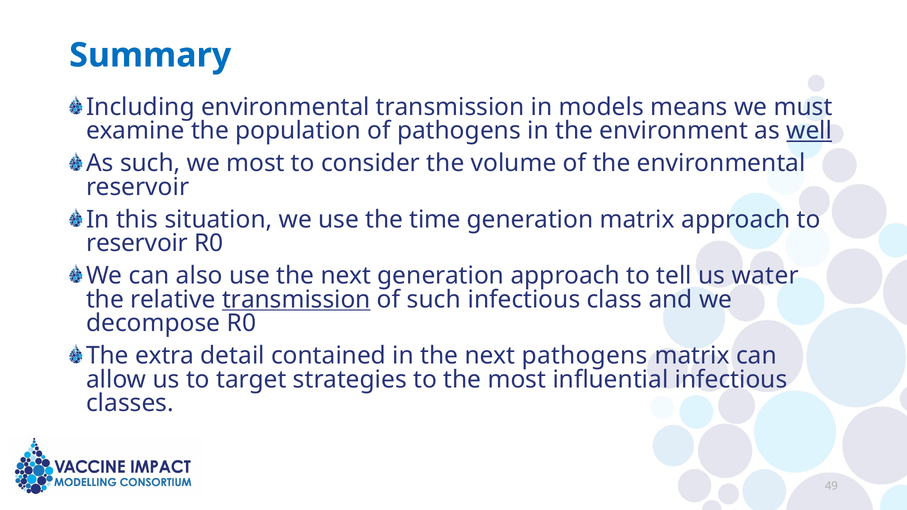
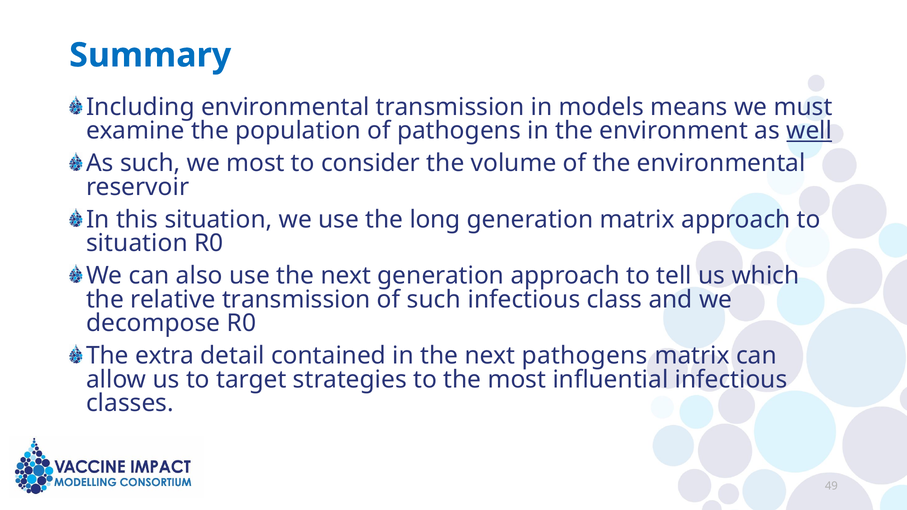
time: time -> long
reservoir at (137, 243): reservoir -> situation
water: water -> which
transmission at (296, 300) underline: present -> none
